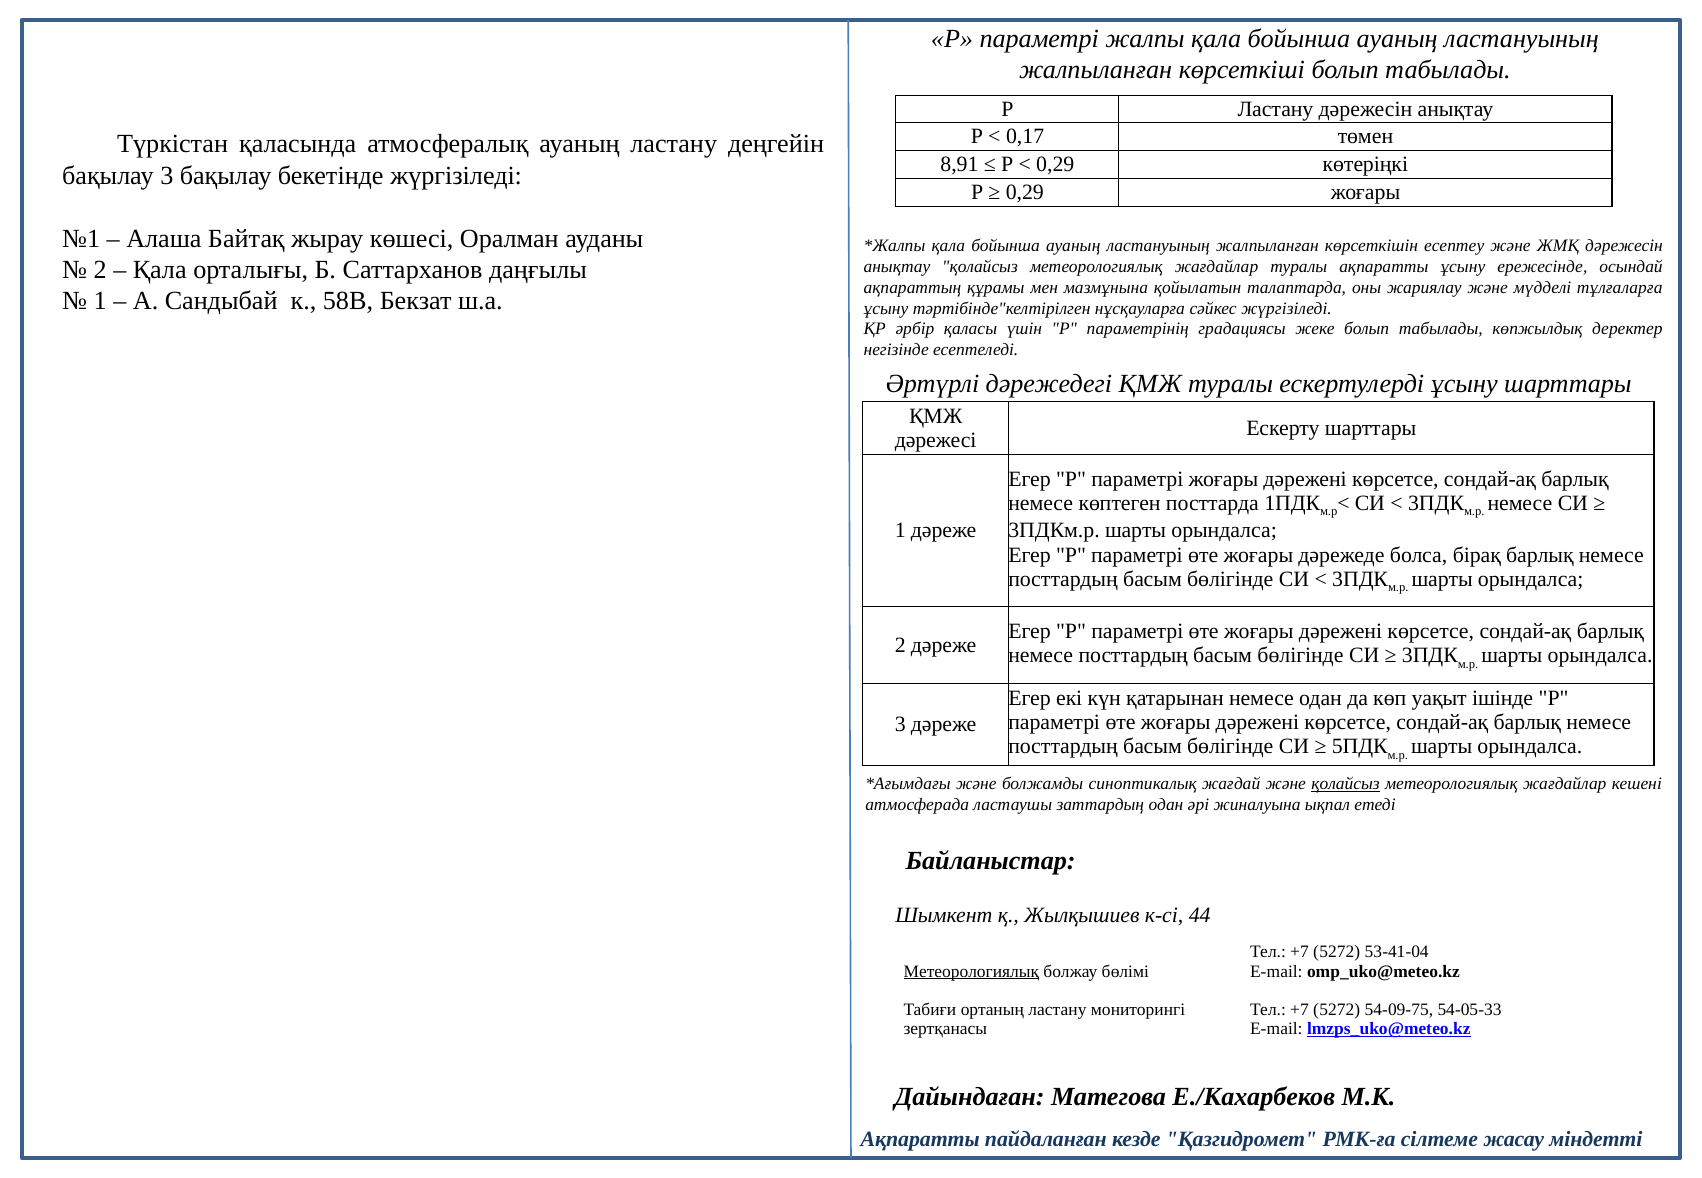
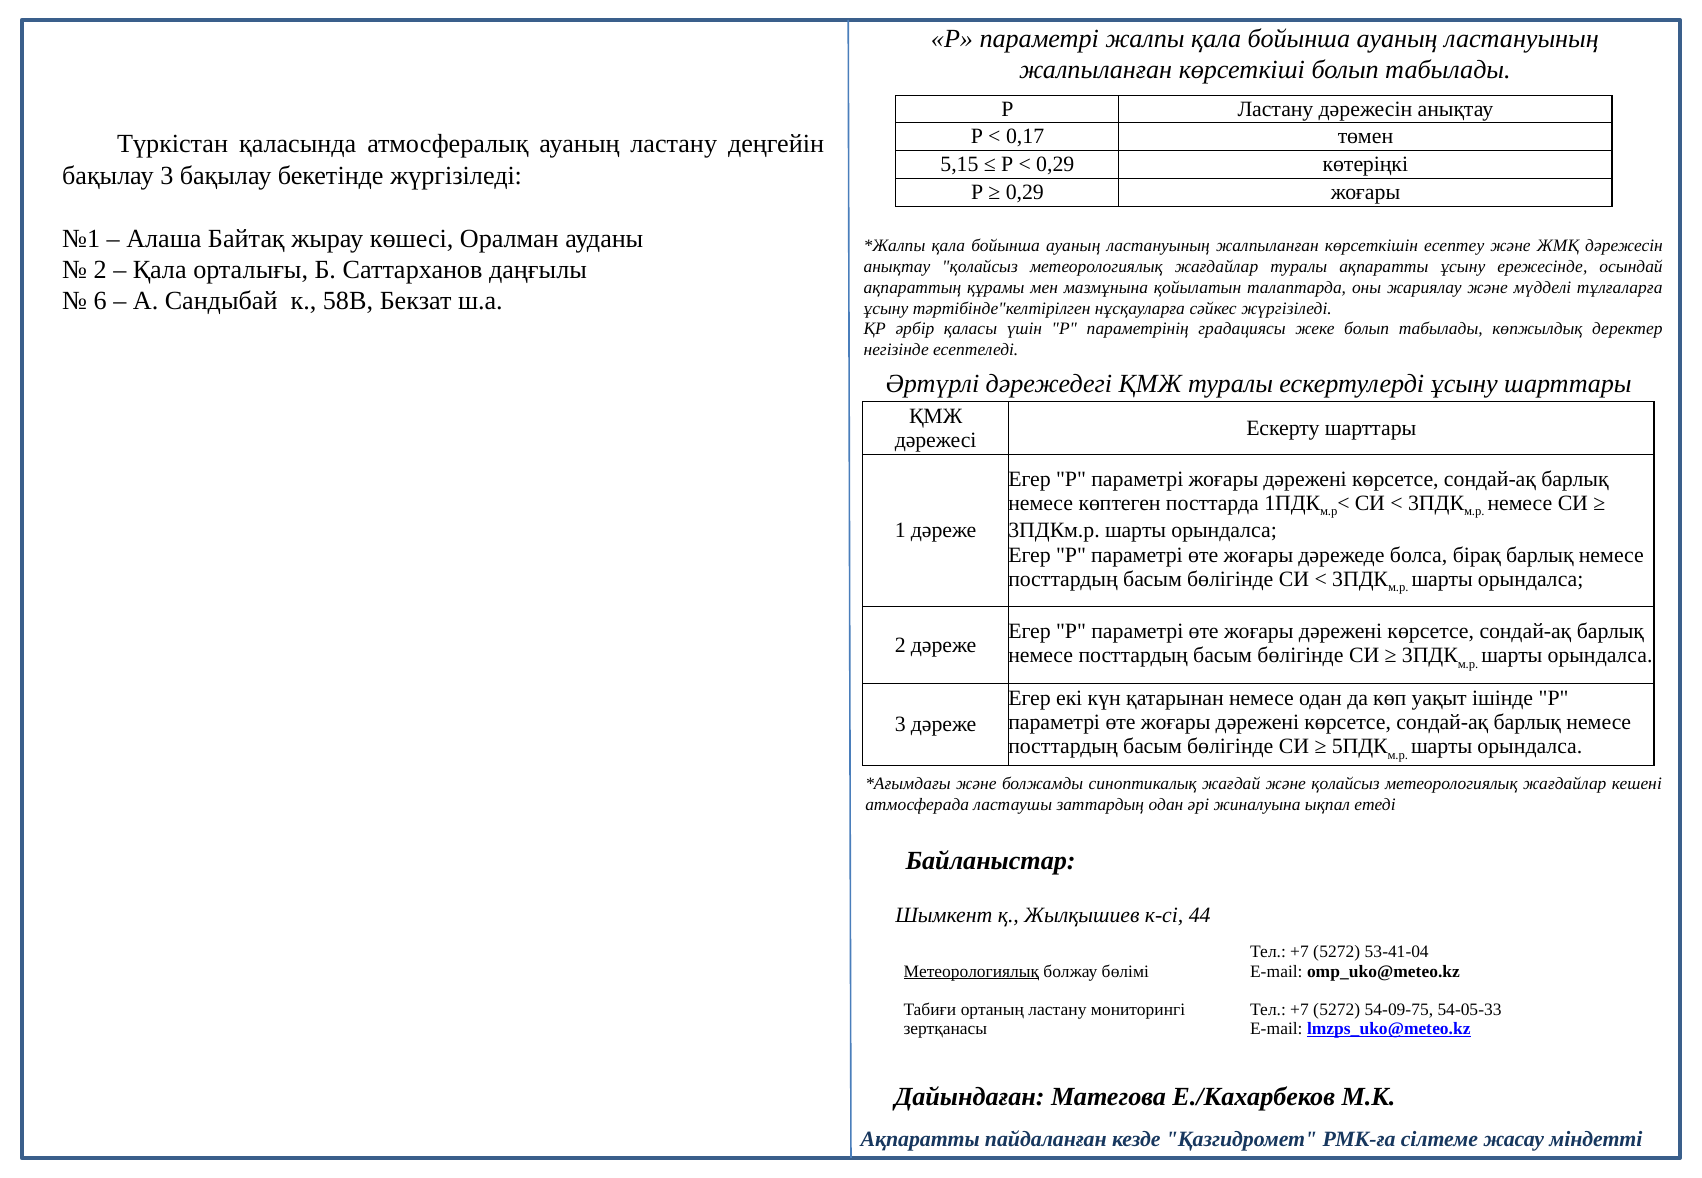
8,91: 8,91 -> 5,15
1 at (100, 301): 1 -> 6
қолайсыз at (1346, 784) underline: present -> none
